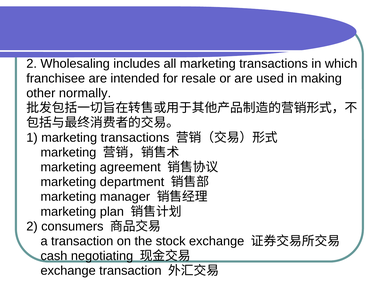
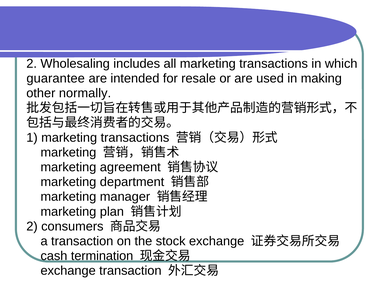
franchisee: franchisee -> guarantee
negotiating: negotiating -> termination
